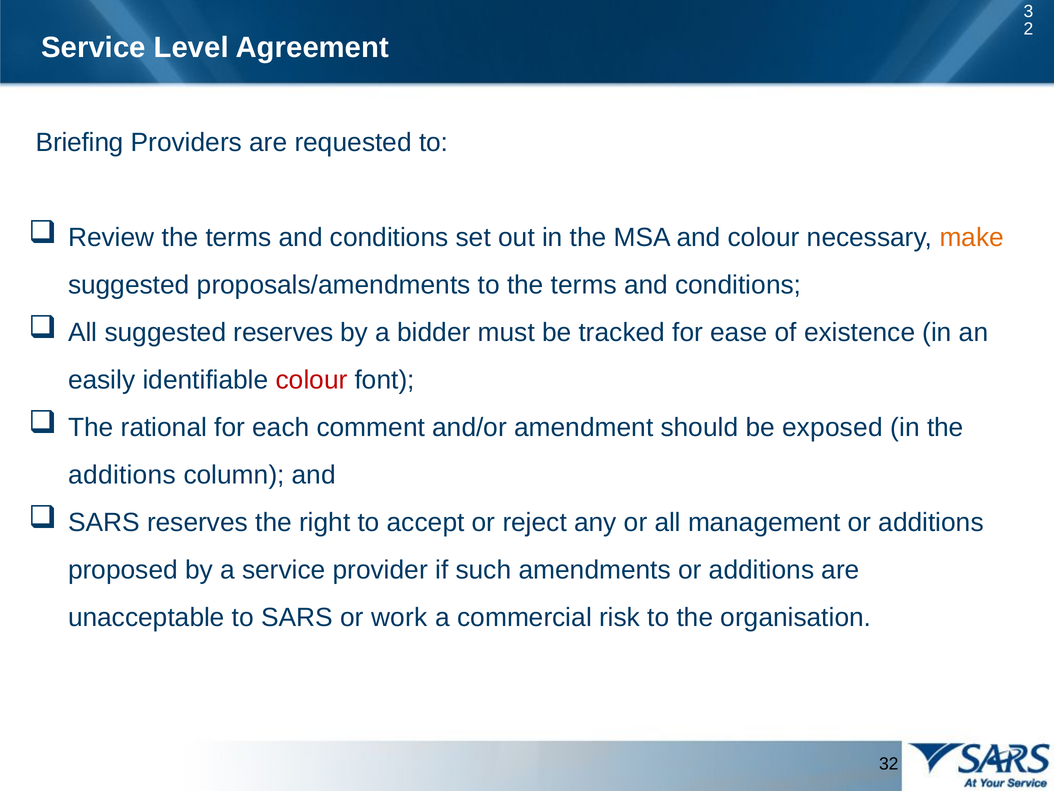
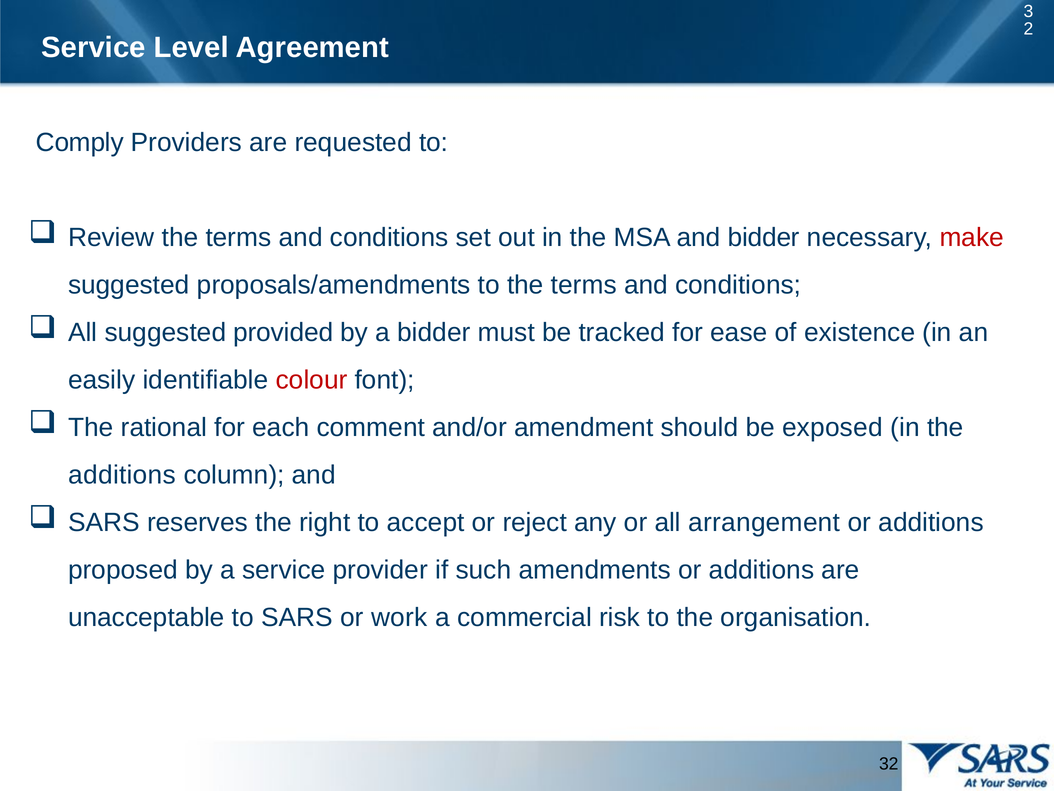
Briefing: Briefing -> Comply
and colour: colour -> bidder
make colour: orange -> red
suggested reserves: reserves -> provided
management: management -> arrangement
